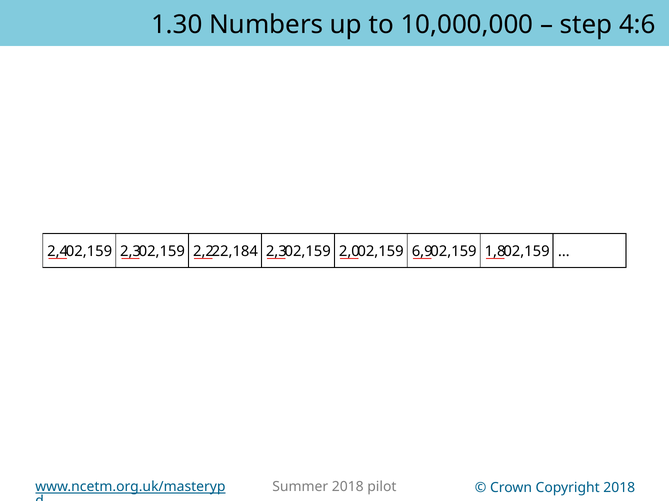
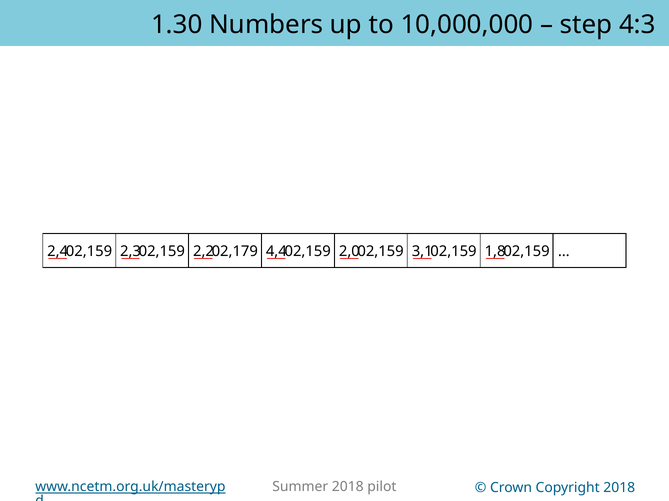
4:6: 4:6 -> 4:3
22,184: 22,184 -> 02,179
2,2 2,3: 2,3 -> 4,4
6,9: 6,9 -> 3,1
